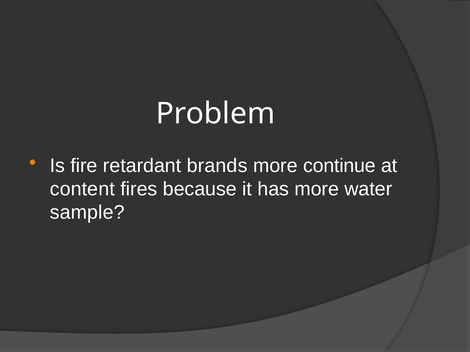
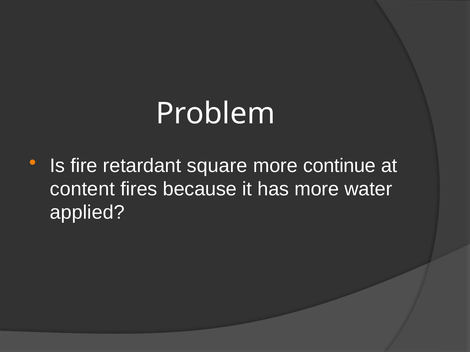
brands: brands -> square
sample: sample -> applied
